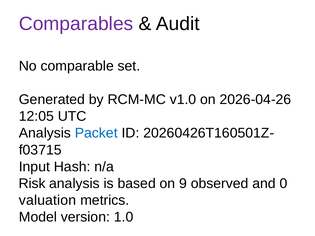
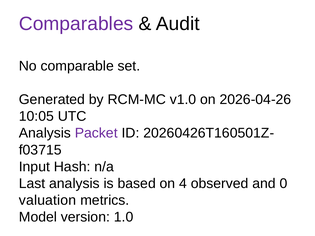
12:05: 12:05 -> 10:05
Packet colour: blue -> purple
Risk: Risk -> Last
9: 9 -> 4
